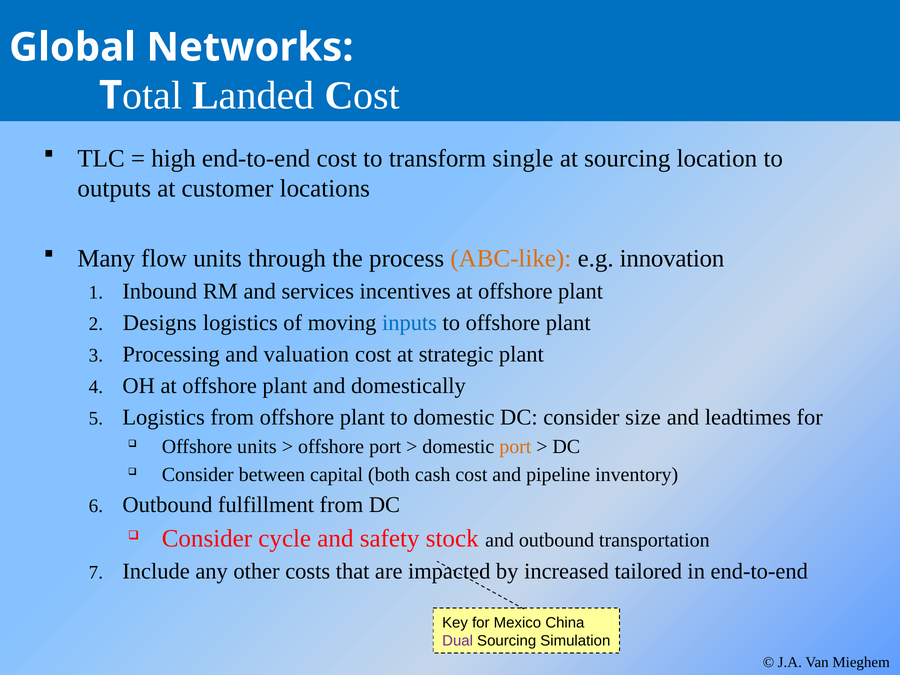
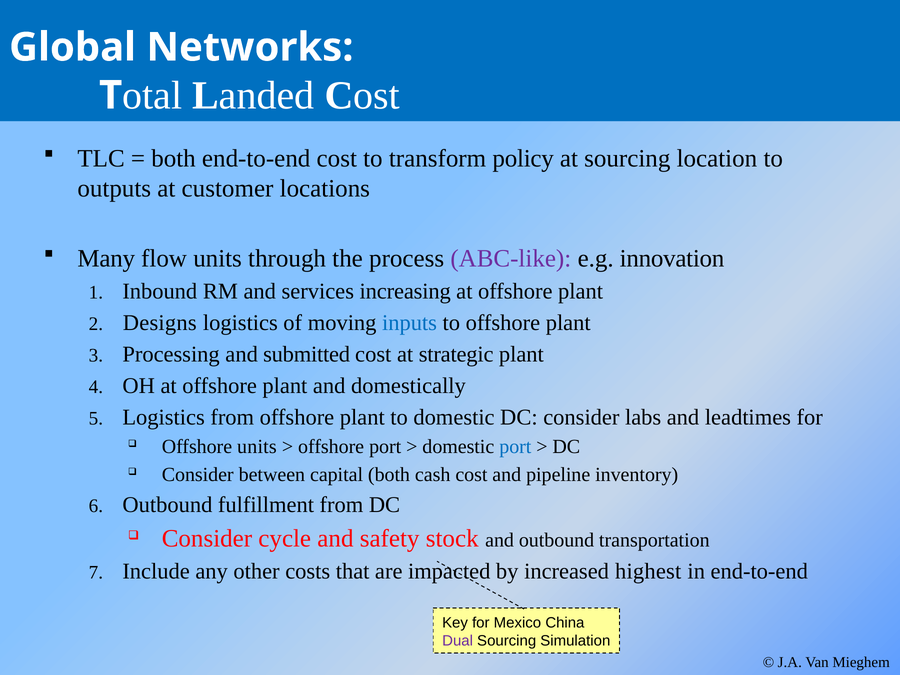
high at (174, 158): high -> both
single: single -> policy
ABC-like colour: orange -> purple
incentives: incentives -> increasing
valuation: valuation -> submitted
size: size -> labs
port at (515, 447) colour: orange -> blue
tailored: tailored -> highest
